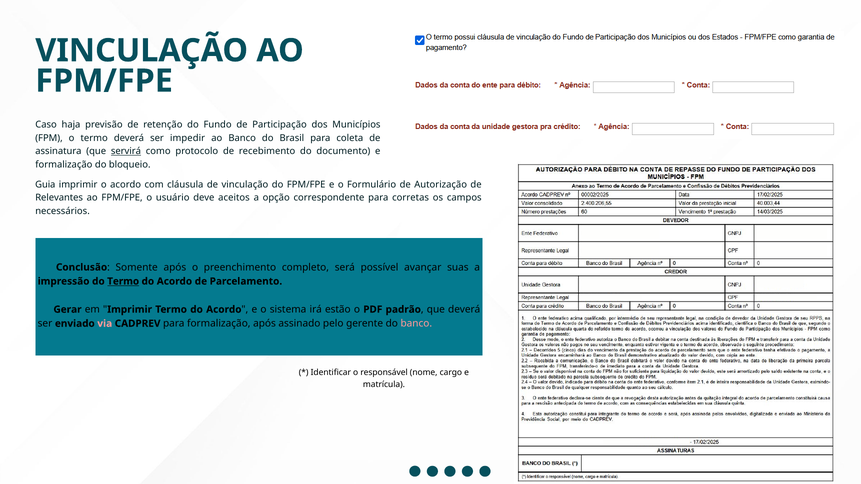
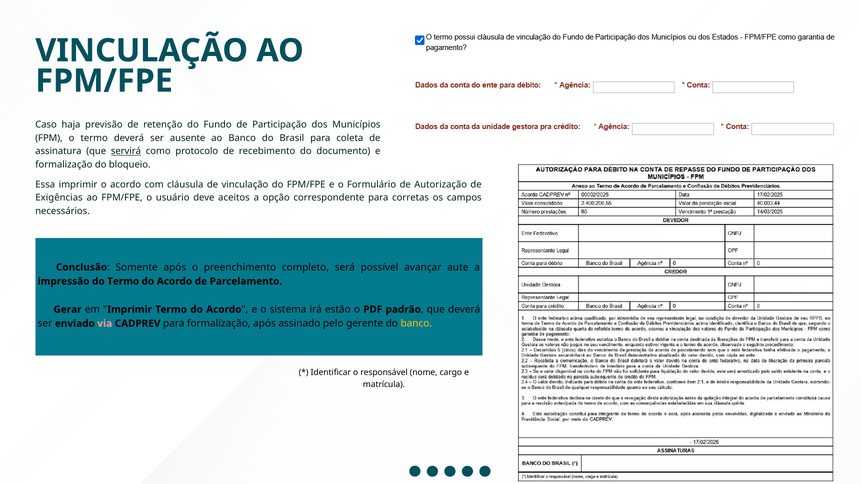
impedir: impedir -> ausente
Guia: Guia -> Essa
Relevantes: Relevantes -> Exigências
suas: suas -> aute
Termo at (123, 281) underline: present -> none
banco at (416, 324) colour: pink -> yellow
